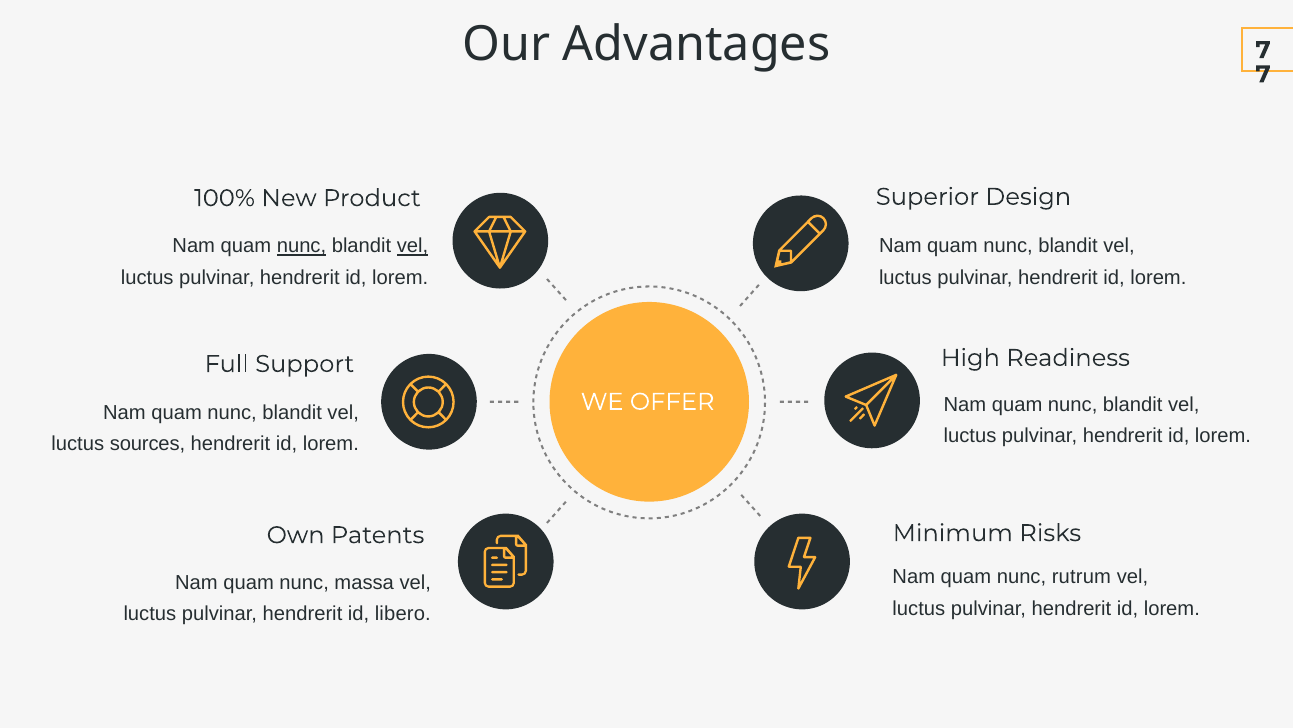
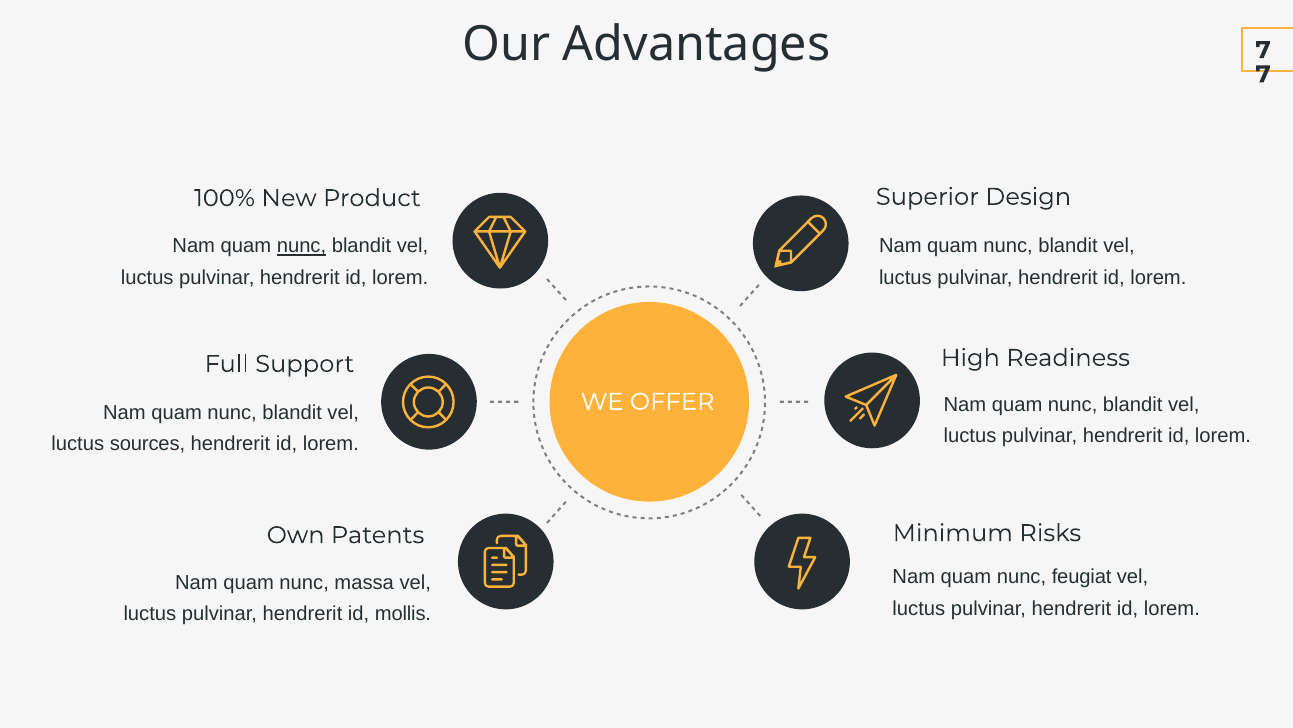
vel at (413, 246) underline: present -> none
rutrum: rutrum -> feugiat
libero: libero -> mollis
